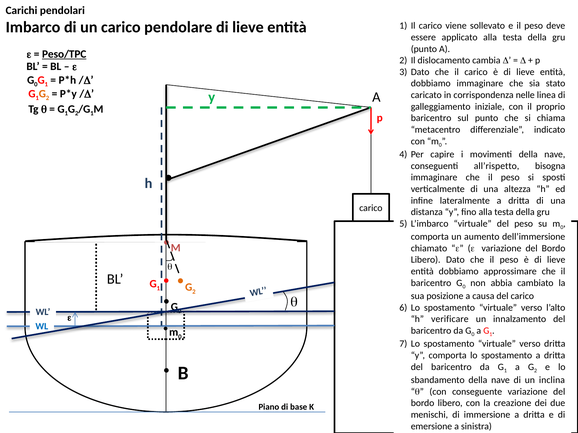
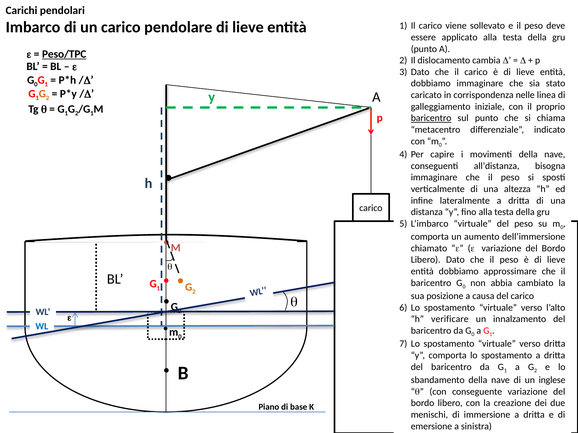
baricentro at (431, 118) underline: none -> present
all’rispetto: all’rispetto -> all’distanza
inclina: inclina -> inglese
